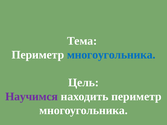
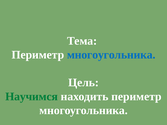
Научимся colour: purple -> green
